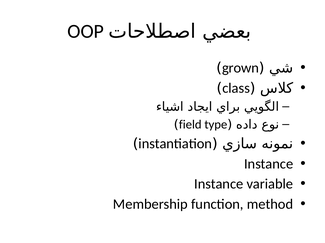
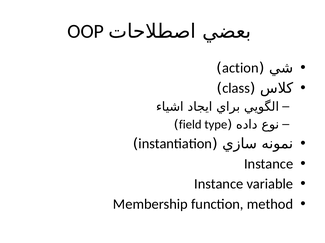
grown: grown -> action
